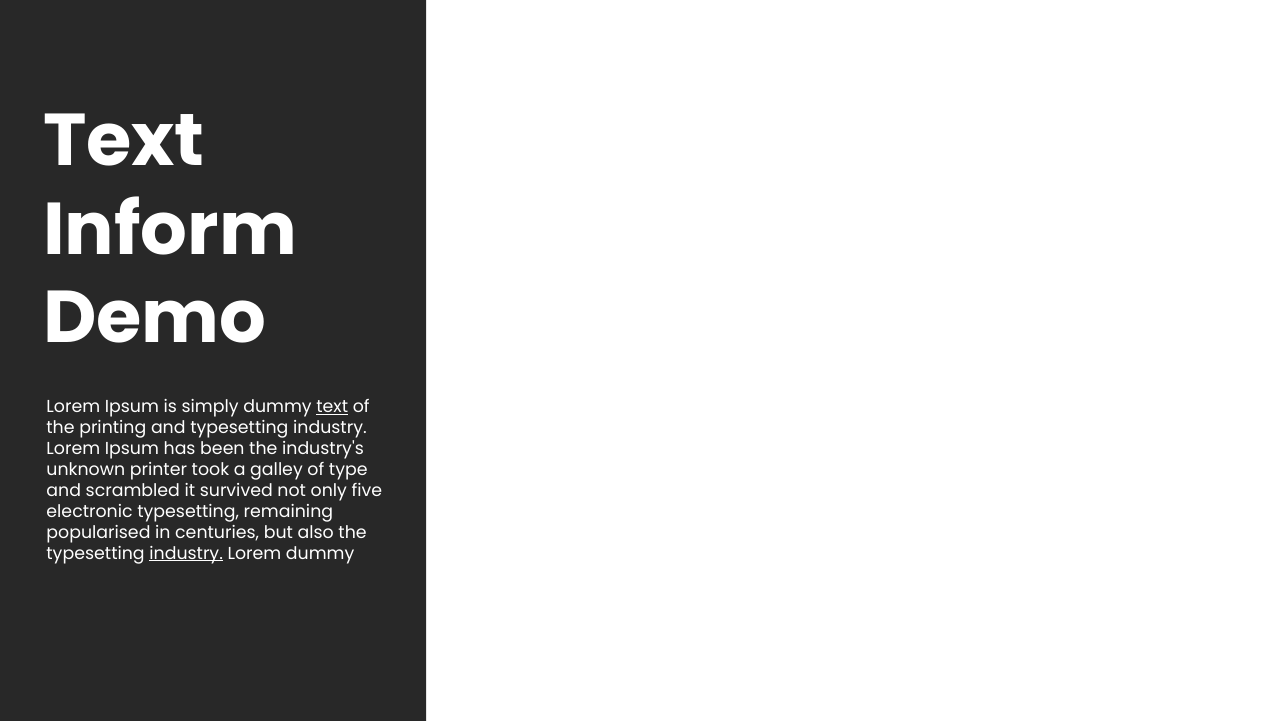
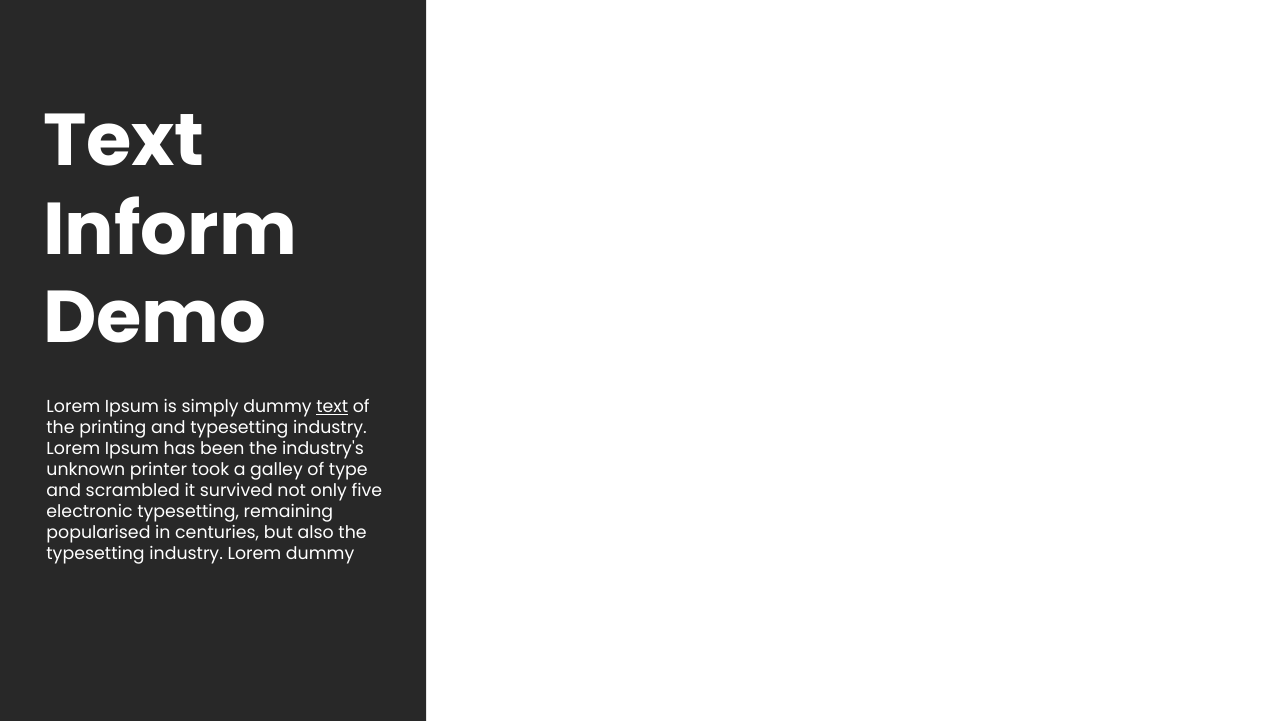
industry at (186, 554) underline: present -> none
